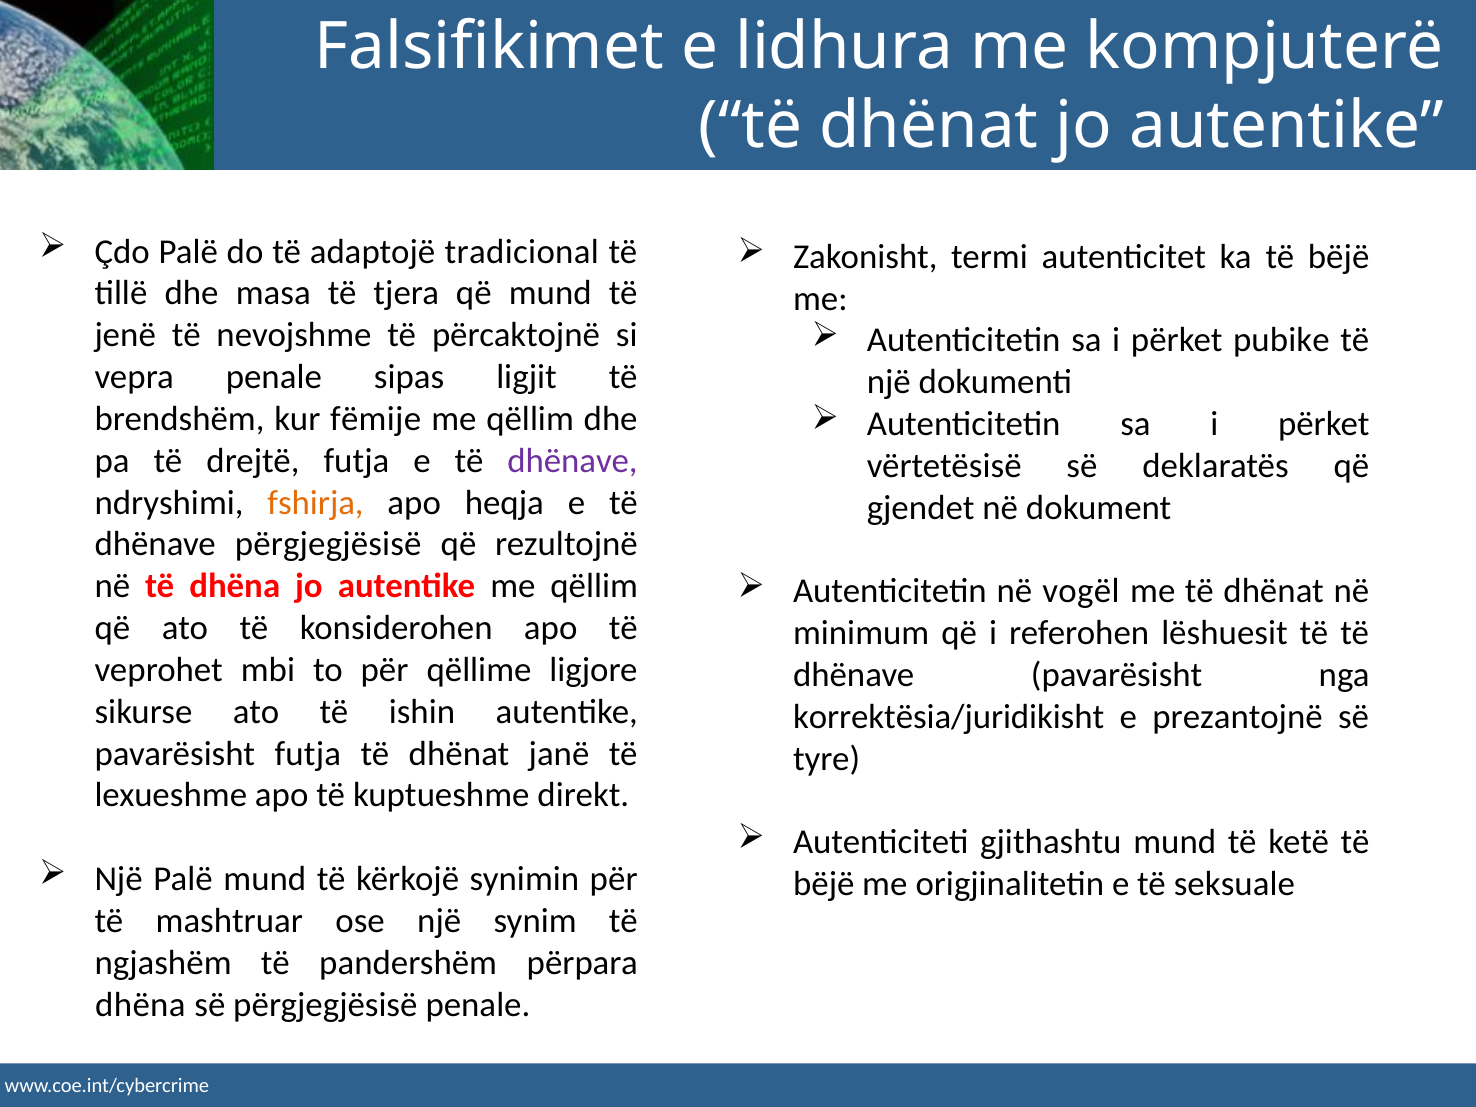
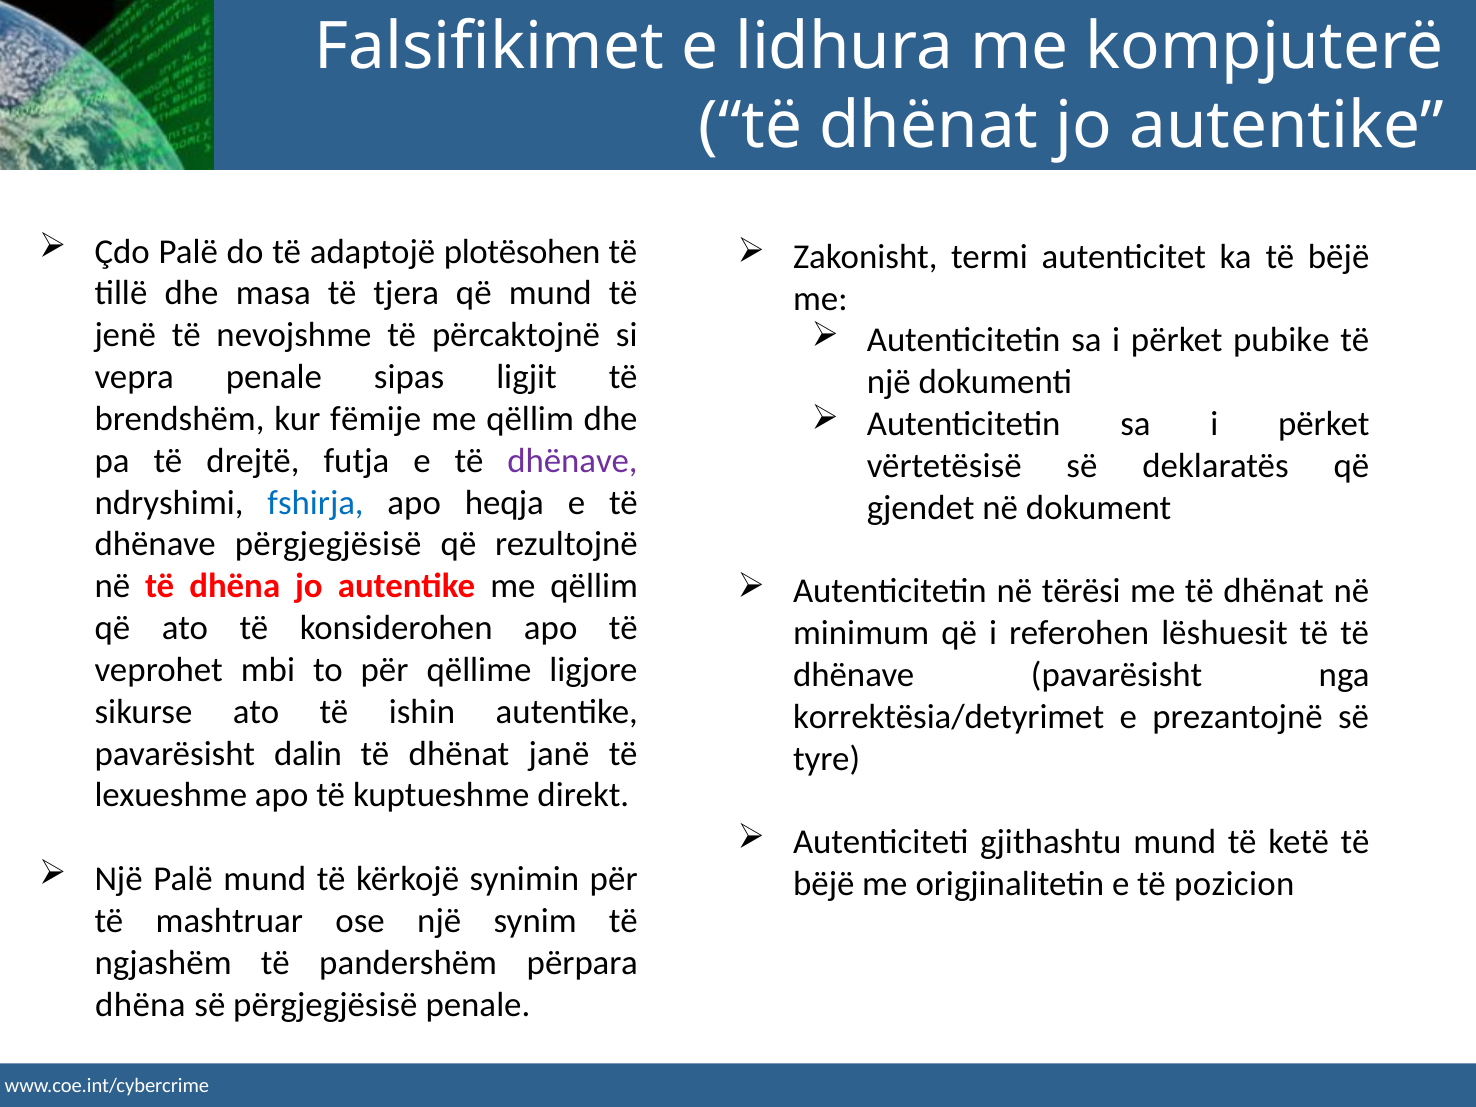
tradicional: tradicional -> plotësohen
fshirja colour: orange -> blue
vogël: vogël -> tërësi
korrektësia/juridikisht: korrektësia/juridikisht -> korrektësia/detyrimet
pavarësisht futja: futja -> dalin
seksuale: seksuale -> pozicion
